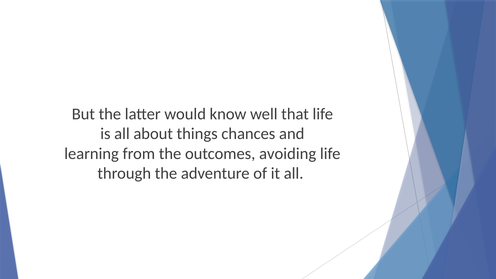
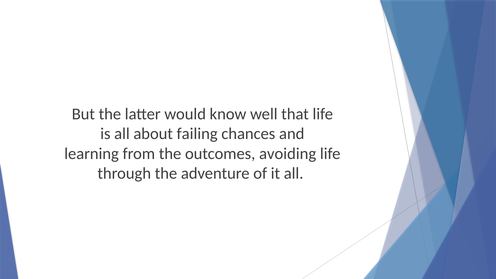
things: things -> failing
